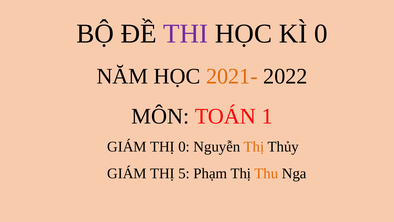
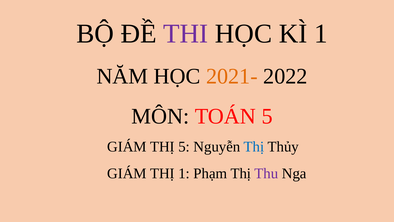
KÌ 0: 0 -> 1
TOÁN 1: 1 -> 5
THỊ 0: 0 -> 5
Thị at (254, 146) colour: orange -> blue
THỊ 5: 5 -> 1
Thu colour: orange -> purple
